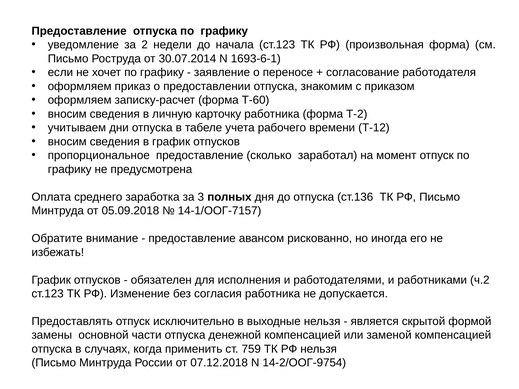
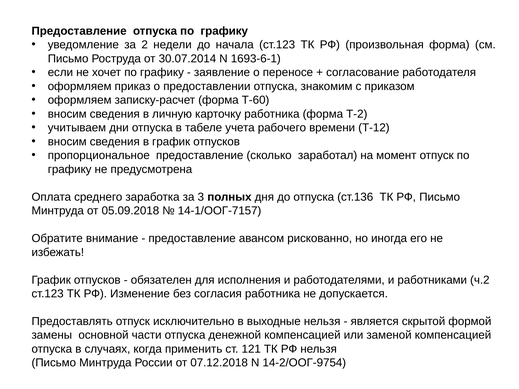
759: 759 -> 121
